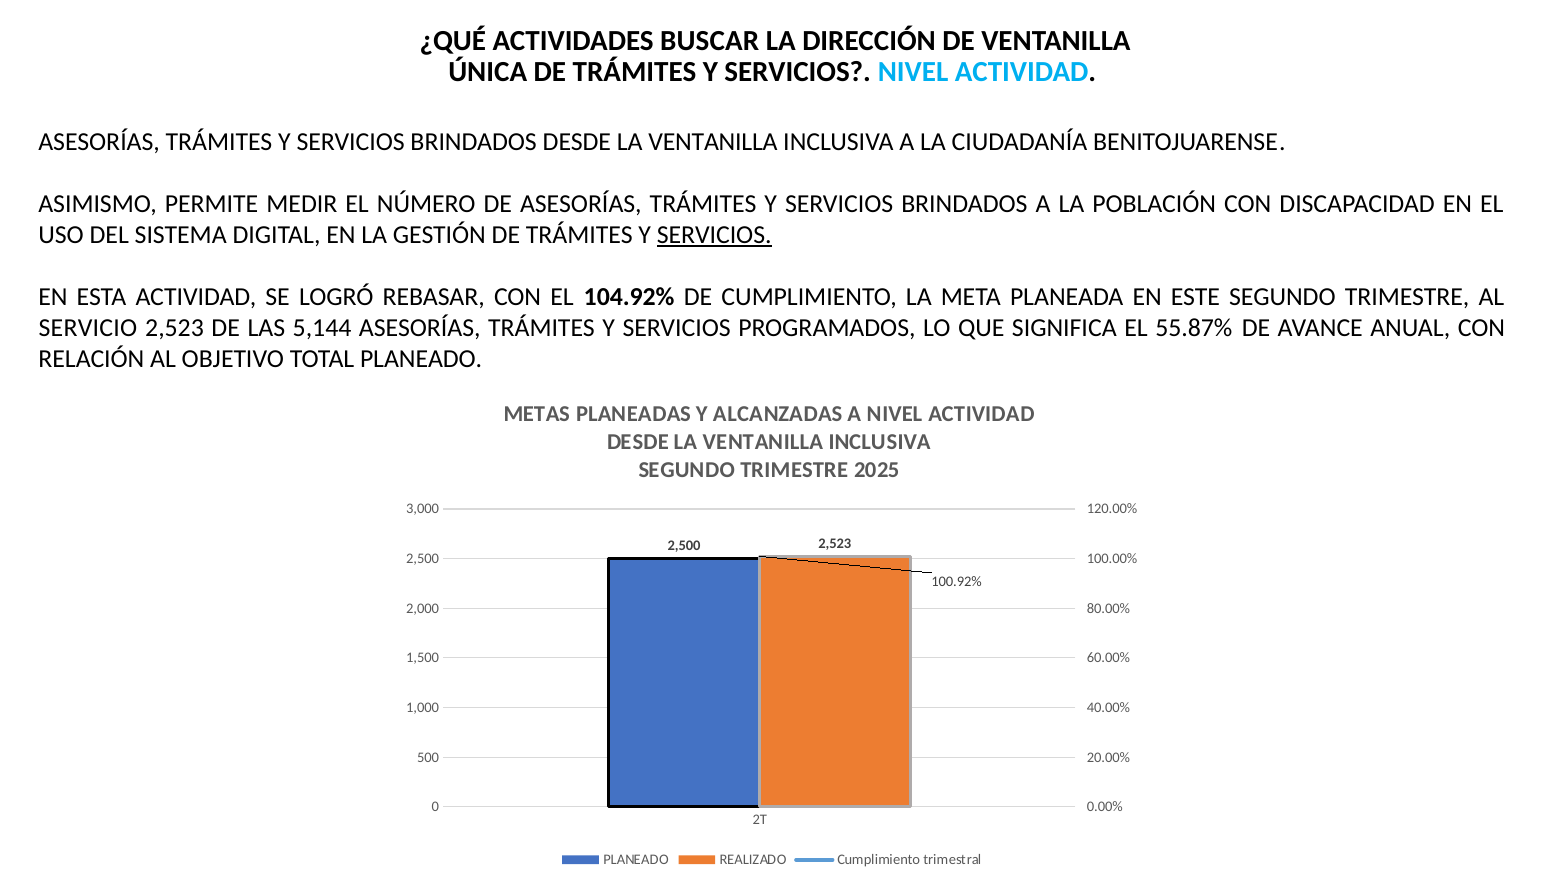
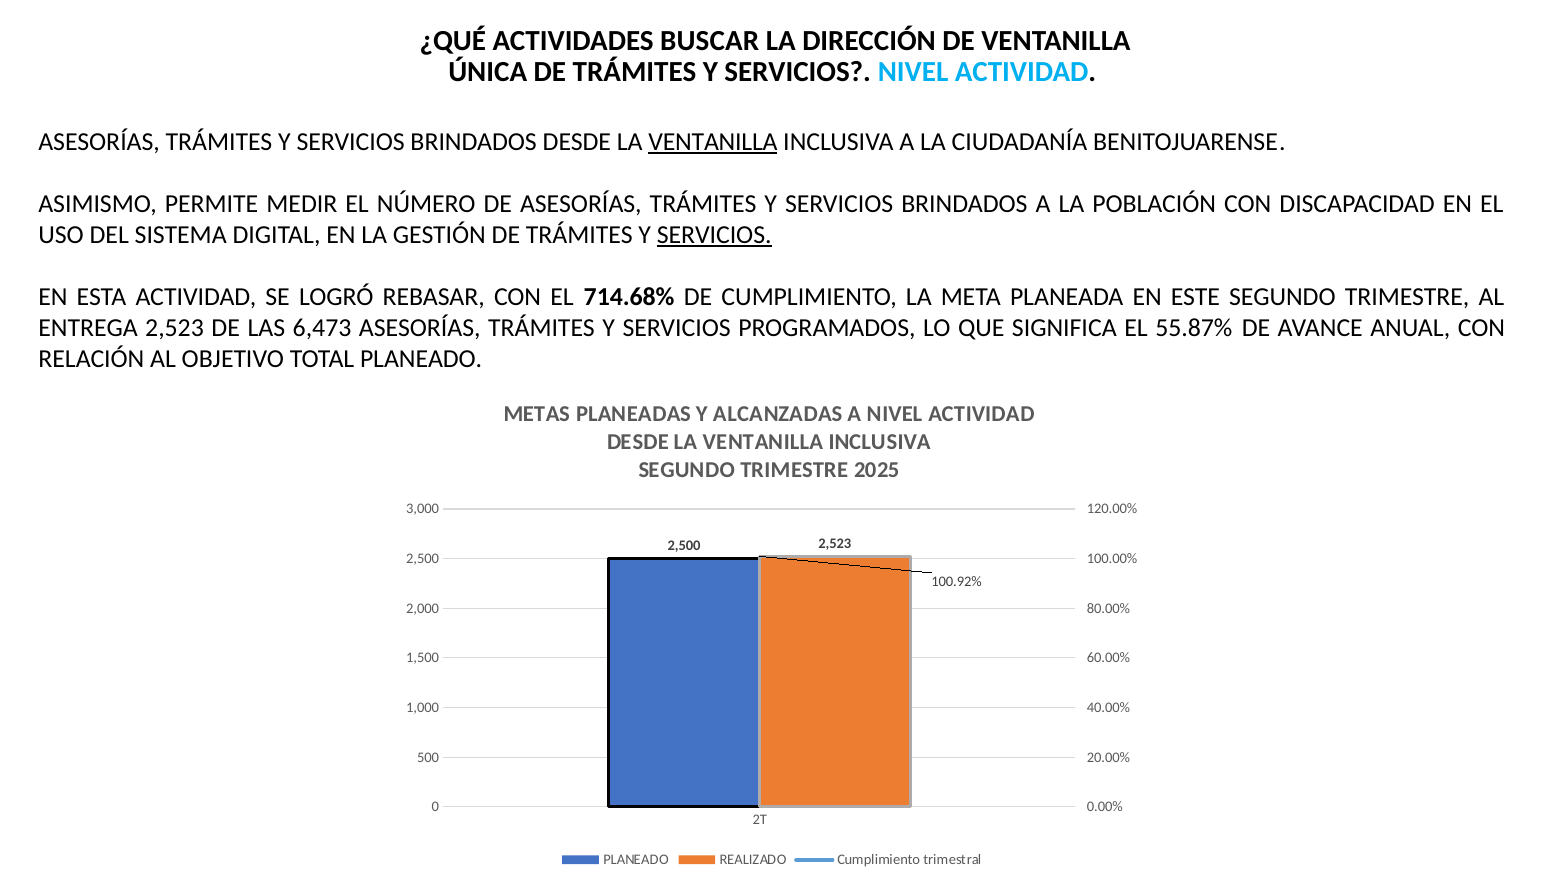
VENTANILLA at (713, 142) underline: none -> present
104.92%: 104.92% -> 714.68%
SERVICIO: SERVICIO -> ENTREGA
5,144: 5,144 -> 6,473
